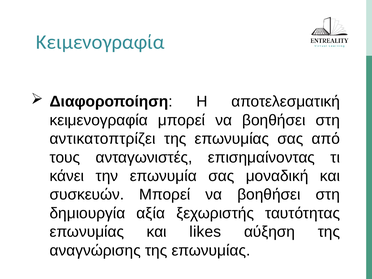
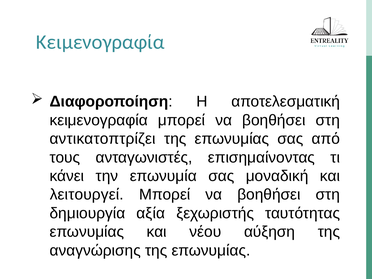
συσκευών: συσκευών -> λειτουργεί
likes: likes -> νέου
